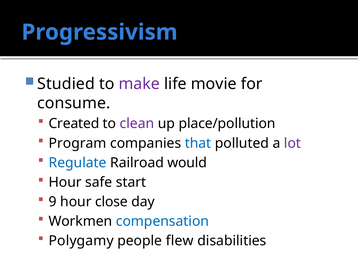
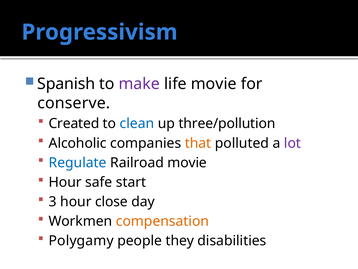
Studied: Studied -> Spanish
consume: consume -> conserve
clean colour: purple -> blue
place/pollution: place/pollution -> three/pollution
Program: Program -> Alcoholic
that colour: blue -> orange
Railroad would: would -> movie
9: 9 -> 3
compensation colour: blue -> orange
flew: flew -> they
